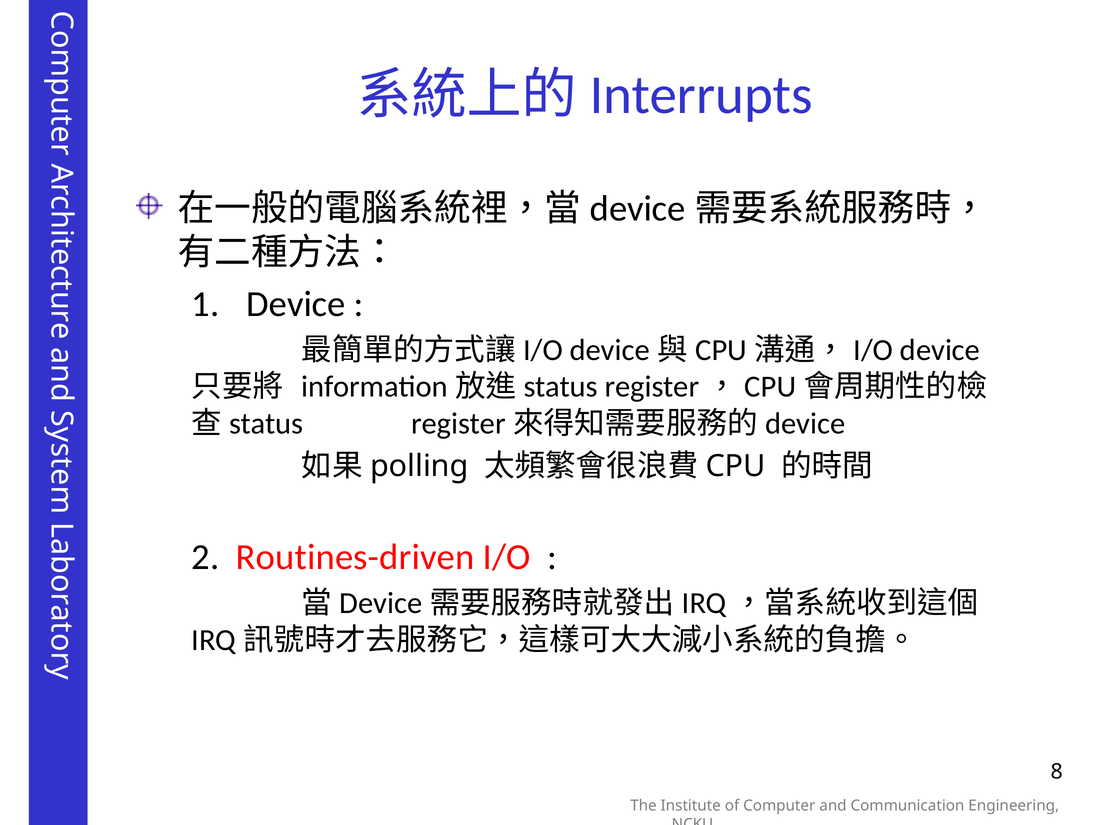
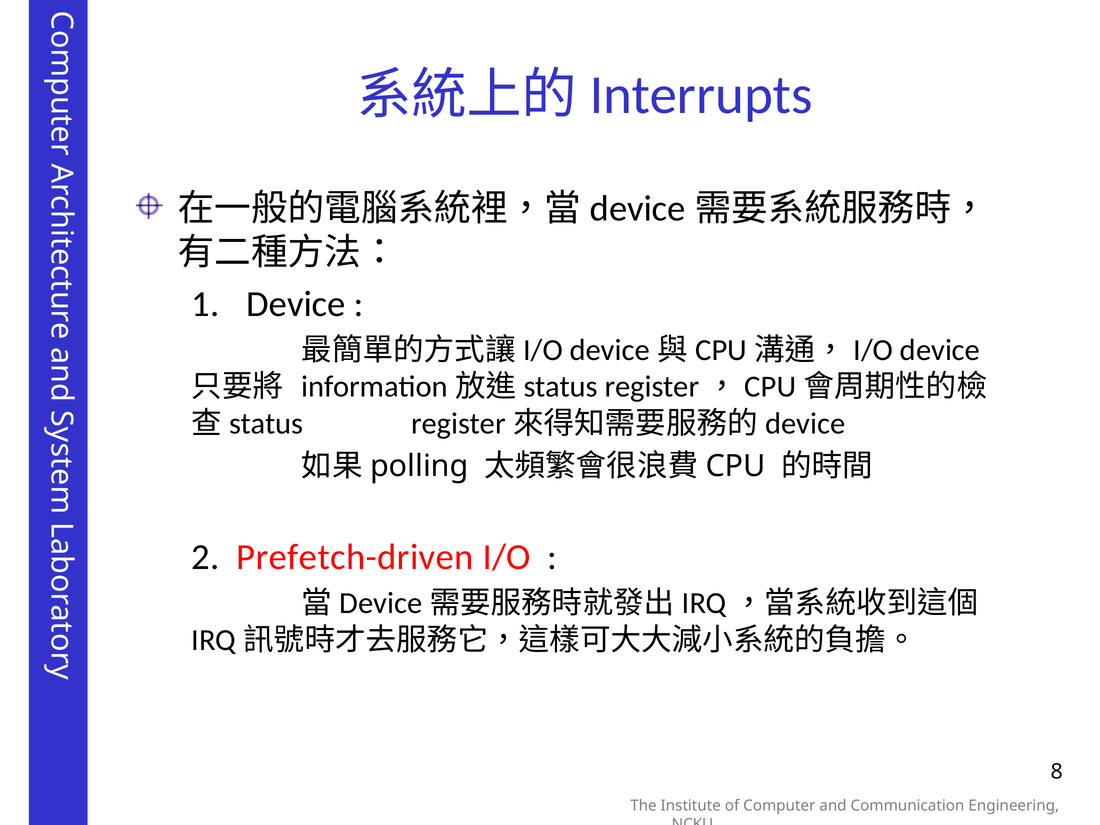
Routines-driven: Routines-driven -> Prefetch-driven
